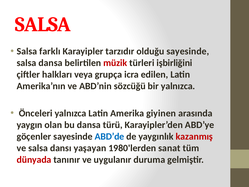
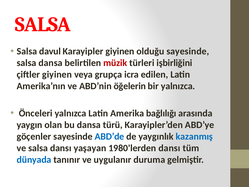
farklı: farklı -> davul
Karayipler tarzıdır: tarzıdır -> giyinen
çiftler halkları: halkları -> giyinen
sözcüğü: sözcüğü -> öğelerin
giyinen: giyinen -> bağlılığı
kazanmış colour: red -> blue
1980'lerden sanat: sanat -> dansı
dünyada colour: red -> blue
